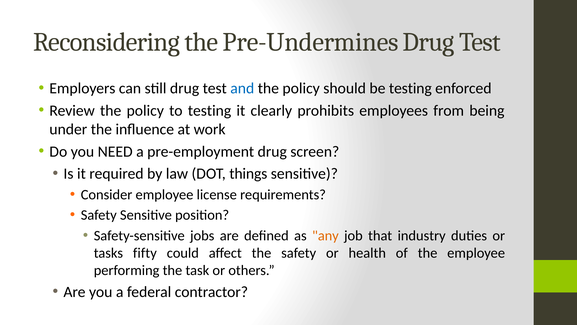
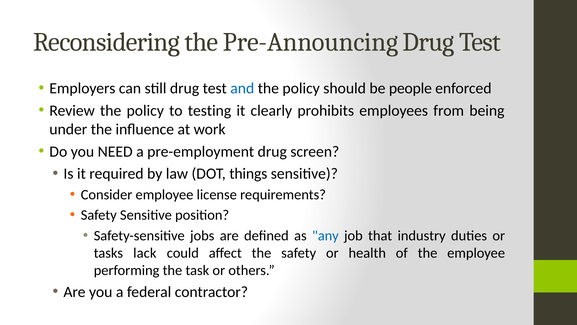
Pre-Undermines: Pre-Undermines -> Pre-Announcing
be testing: testing -> people
any colour: orange -> blue
fifty: fifty -> lack
